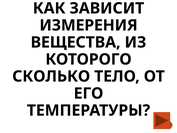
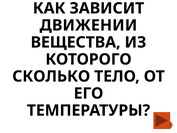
ИЗМЕРЕНИЯ: ИЗМЕРЕНИЯ -> ДВИЖЕНИИ
